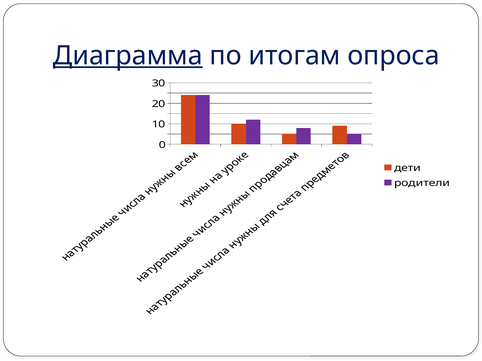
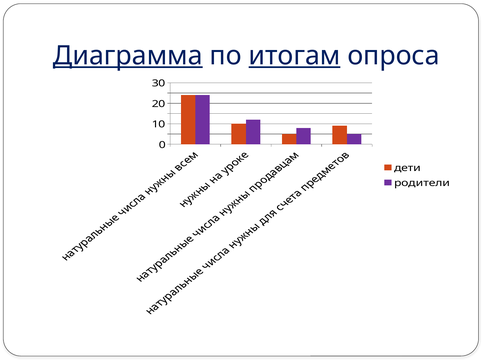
итогам underline: none -> present
